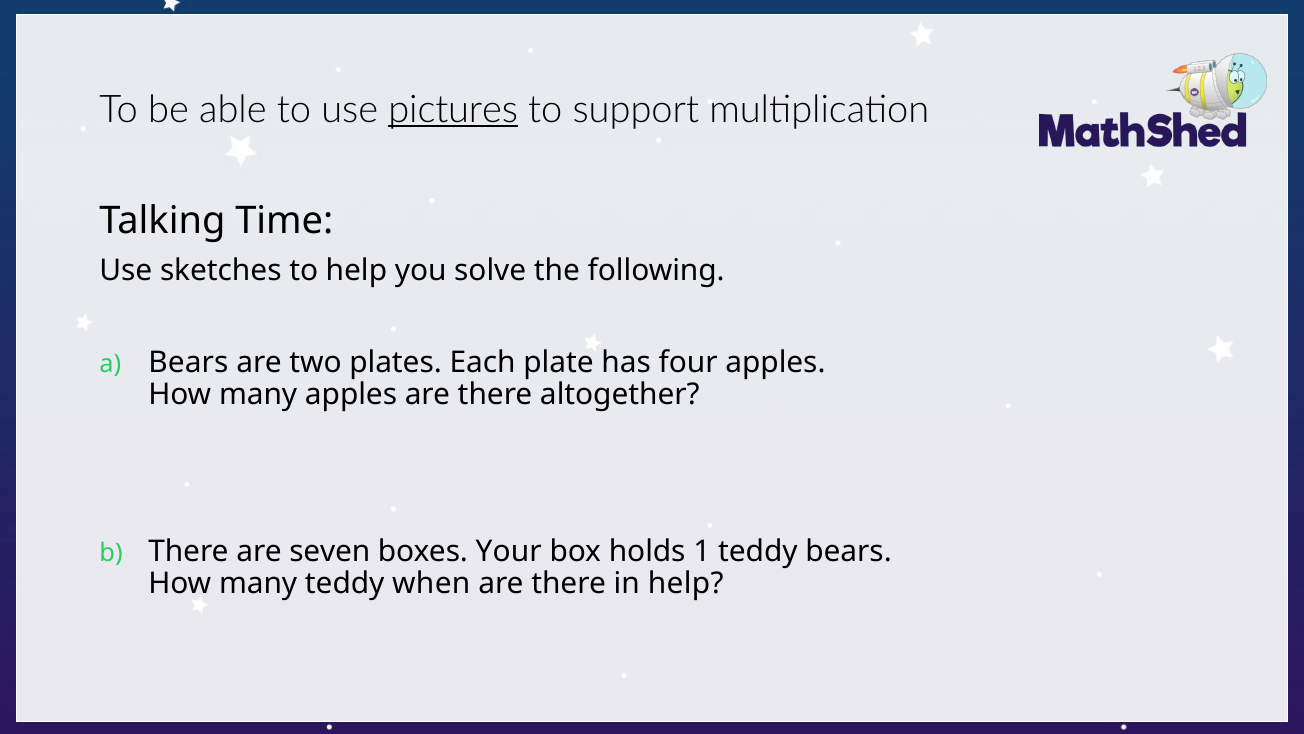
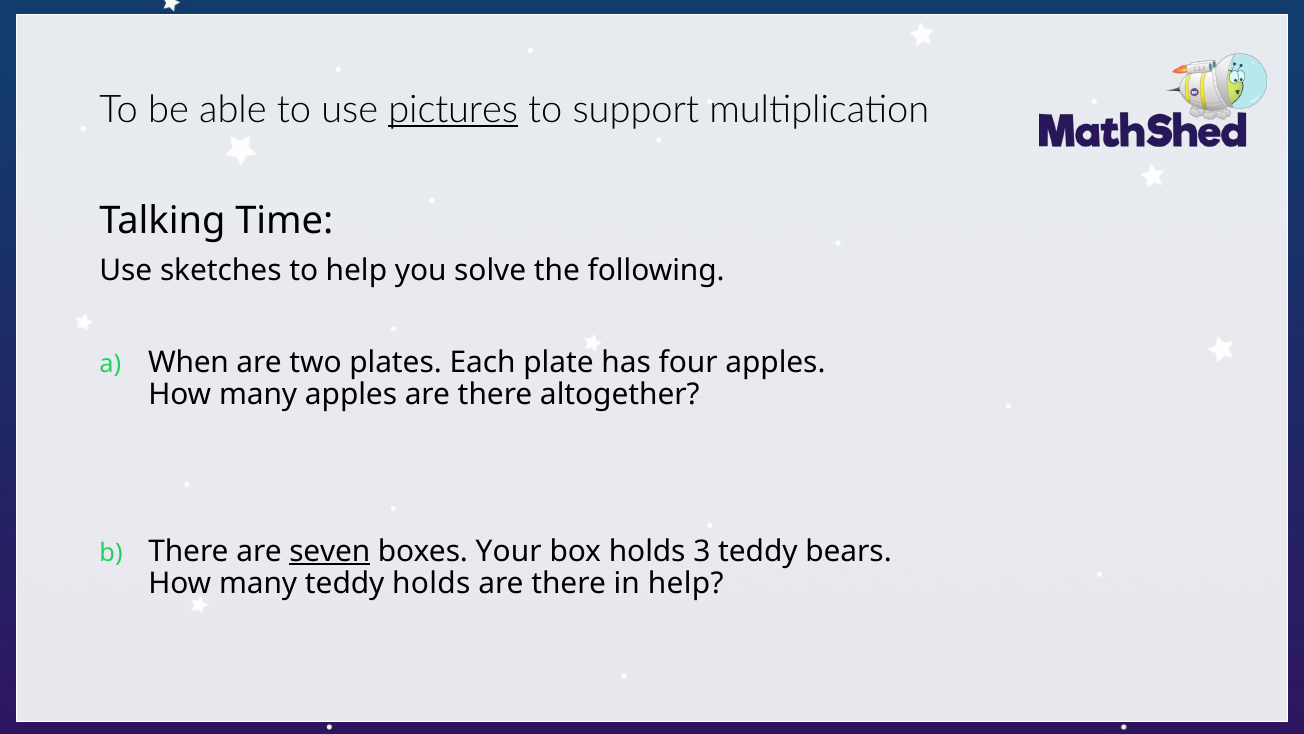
Bears at (188, 362): Bears -> When
seven underline: none -> present
1: 1 -> 3
teddy when: when -> holds
